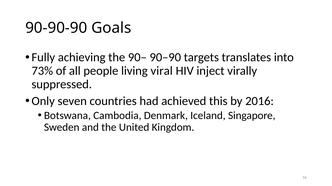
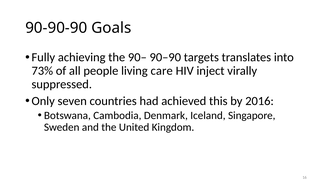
viral: viral -> care
